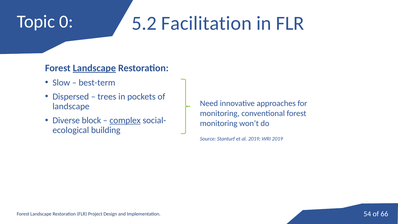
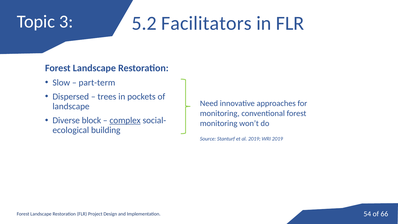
0: 0 -> 3
Facilitation: Facilitation -> Facilitators
Landscape at (94, 68) underline: present -> none
best-term: best-term -> part-term
